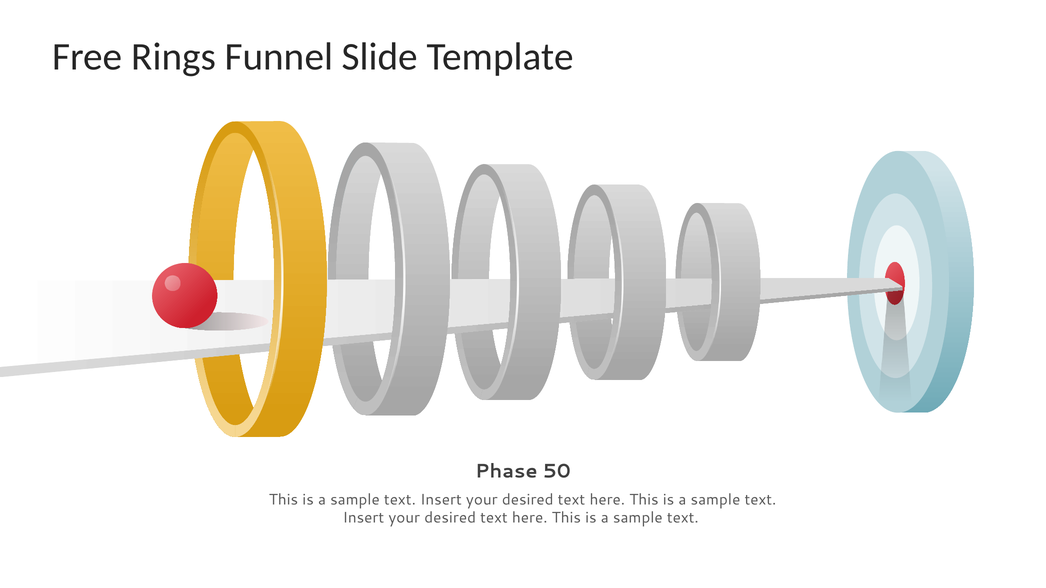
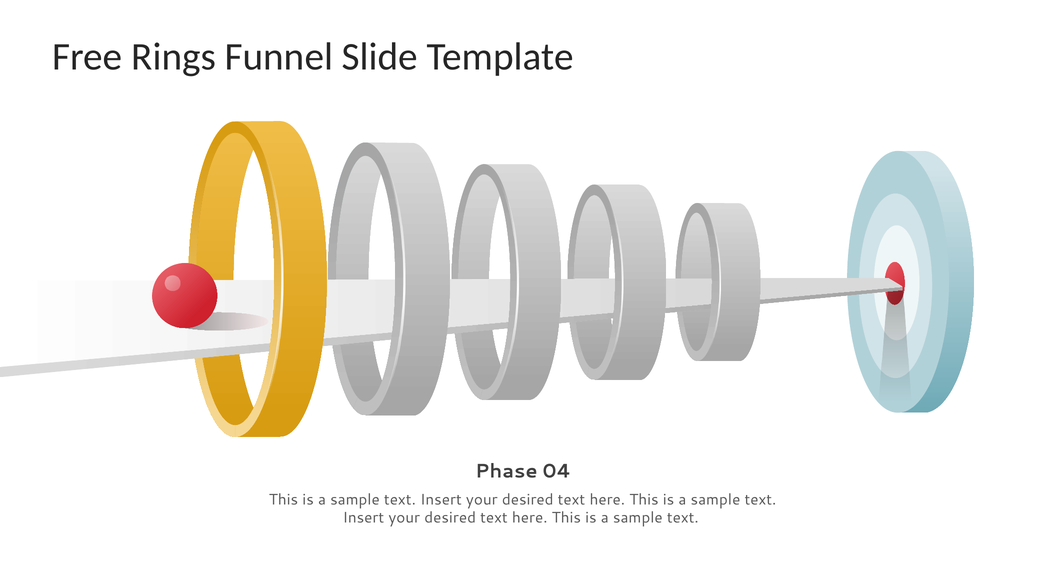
50: 50 -> 04
